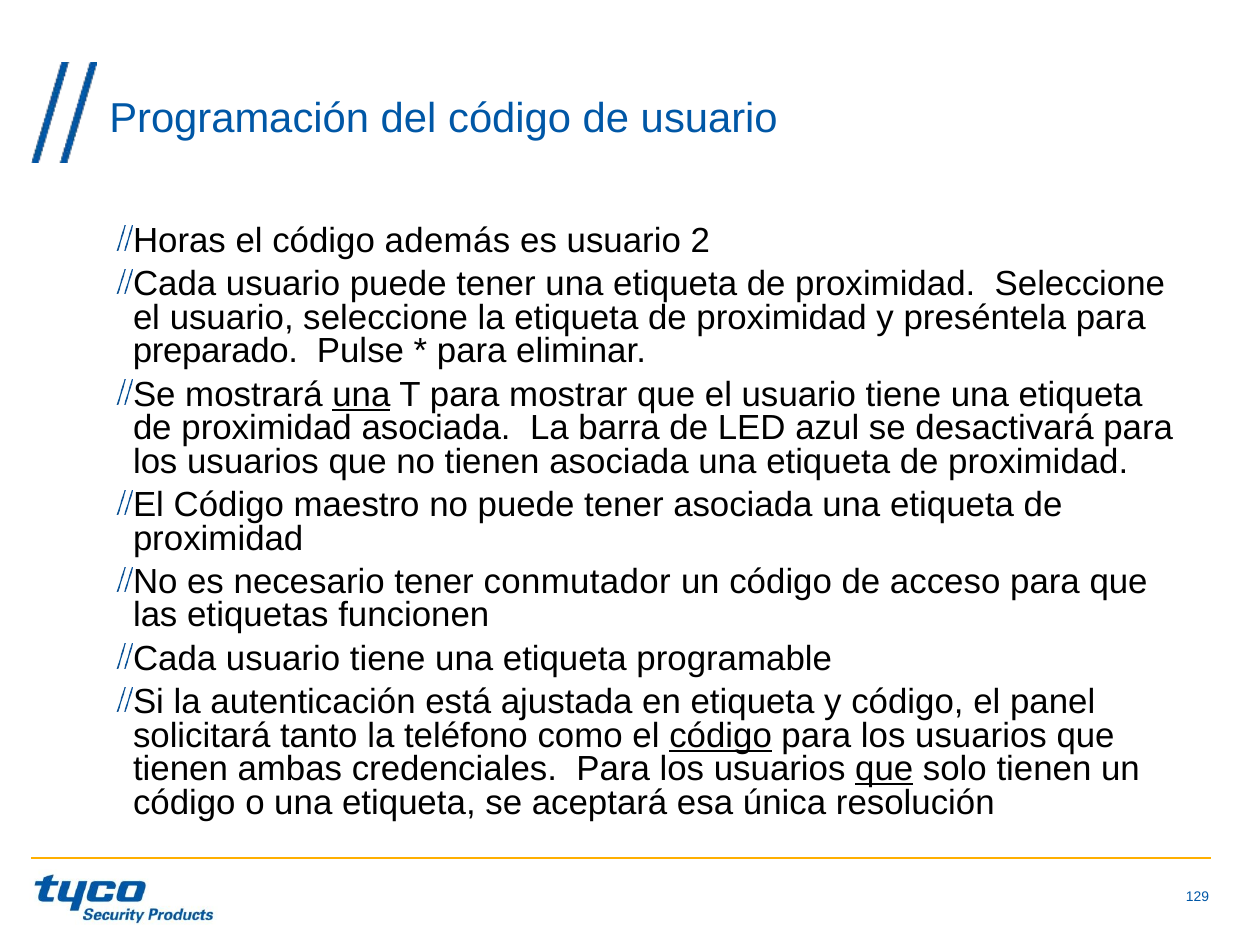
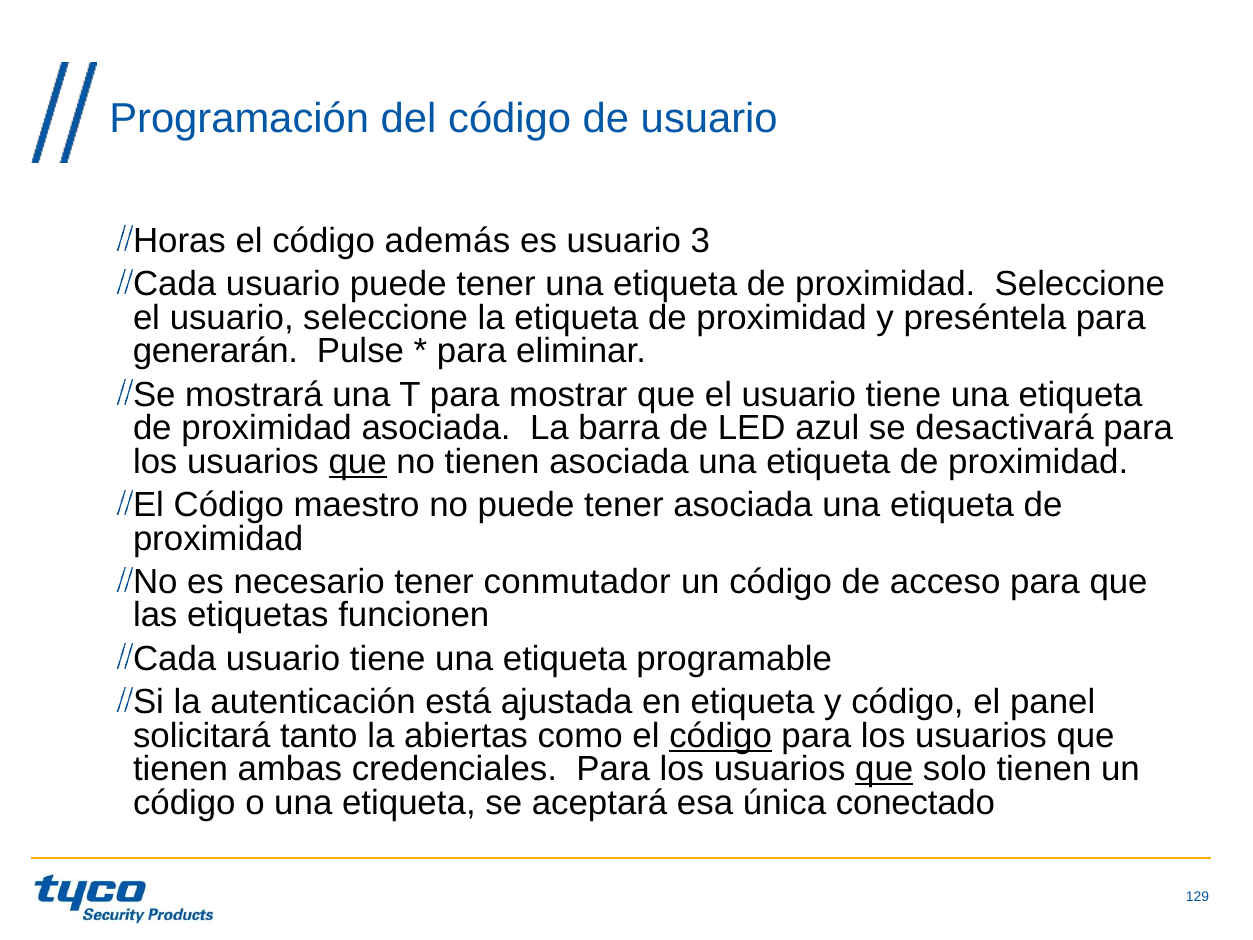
2: 2 -> 3
preparado: preparado -> generarán
una at (361, 395) underline: present -> none
que at (358, 461) underline: none -> present
teléfono: teléfono -> abiertas
resolución: resolución -> conectado
